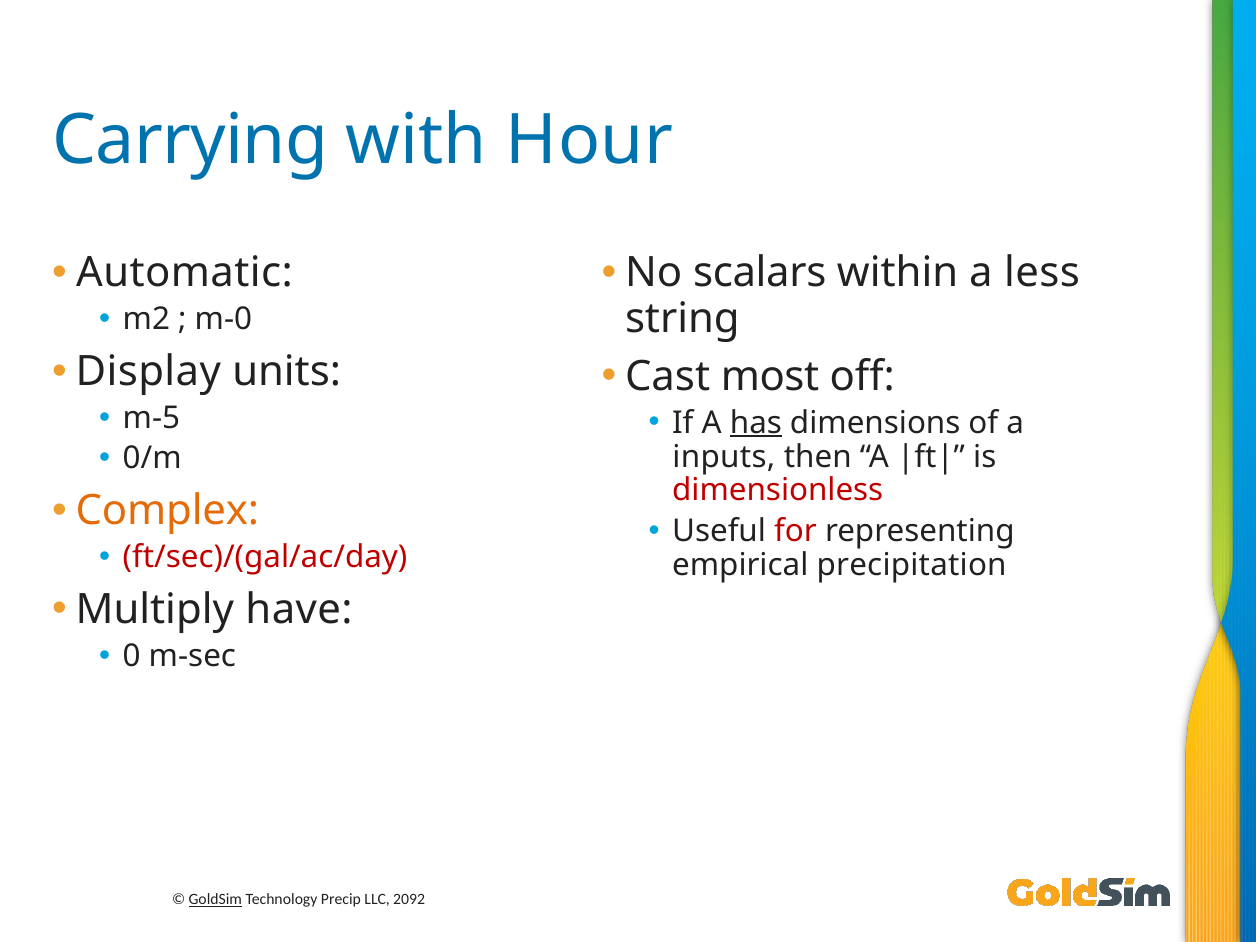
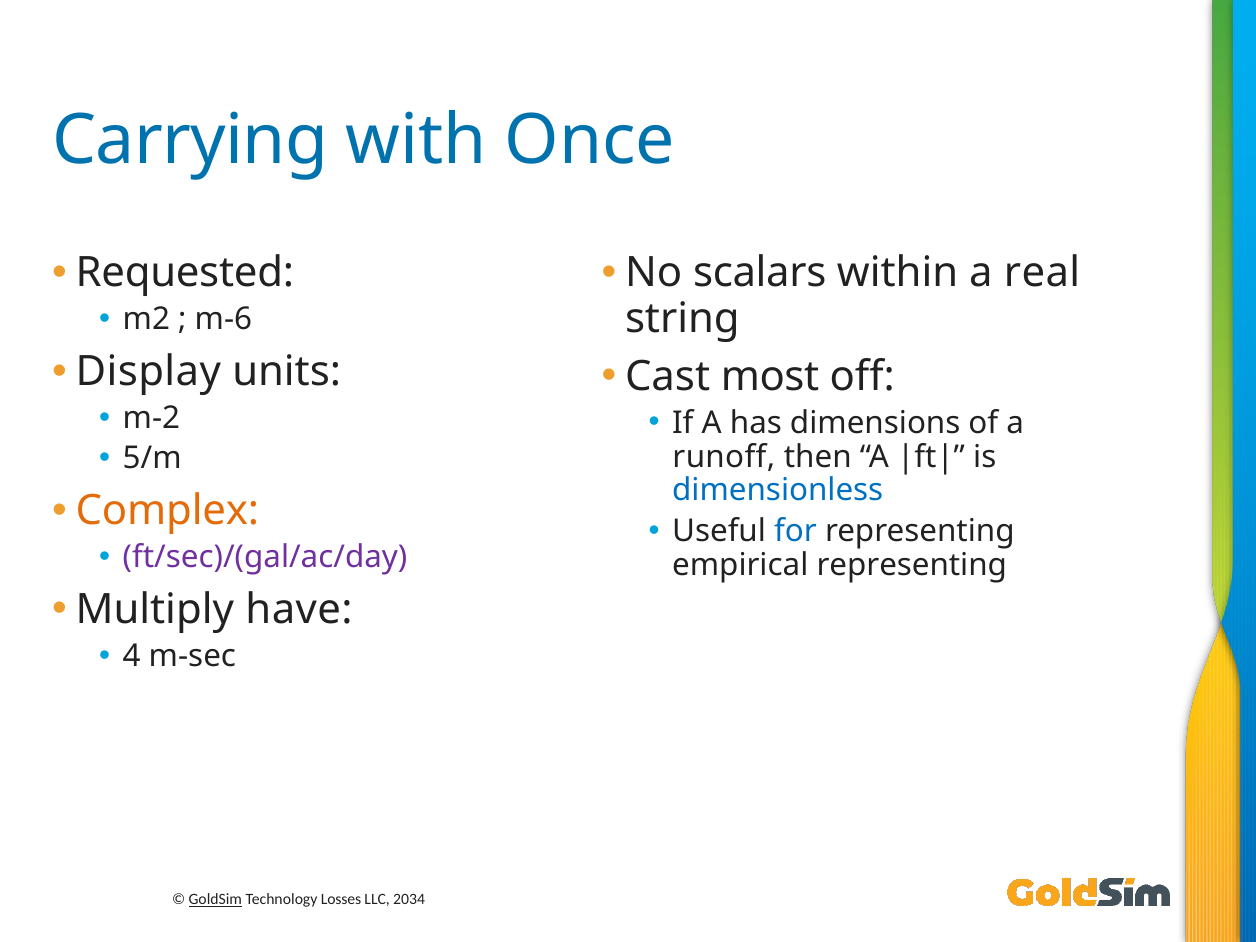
Hour: Hour -> Once
Automatic: Automatic -> Requested
less: less -> real
m-0: m-0 -> m-6
m-5: m-5 -> m-2
has underline: present -> none
0/m: 0/m -> 5/m
inputs: inputs -> runoff
dimensionless colour: red -> blue
for colour: red -> blue
ft/sec)/(gal/ac/day colour: red -> purple
empirical precipitation: precipitation -> representing
0: 0 -> 4
Precip: Precip -> Losses
2092: 2092 -> 2034
